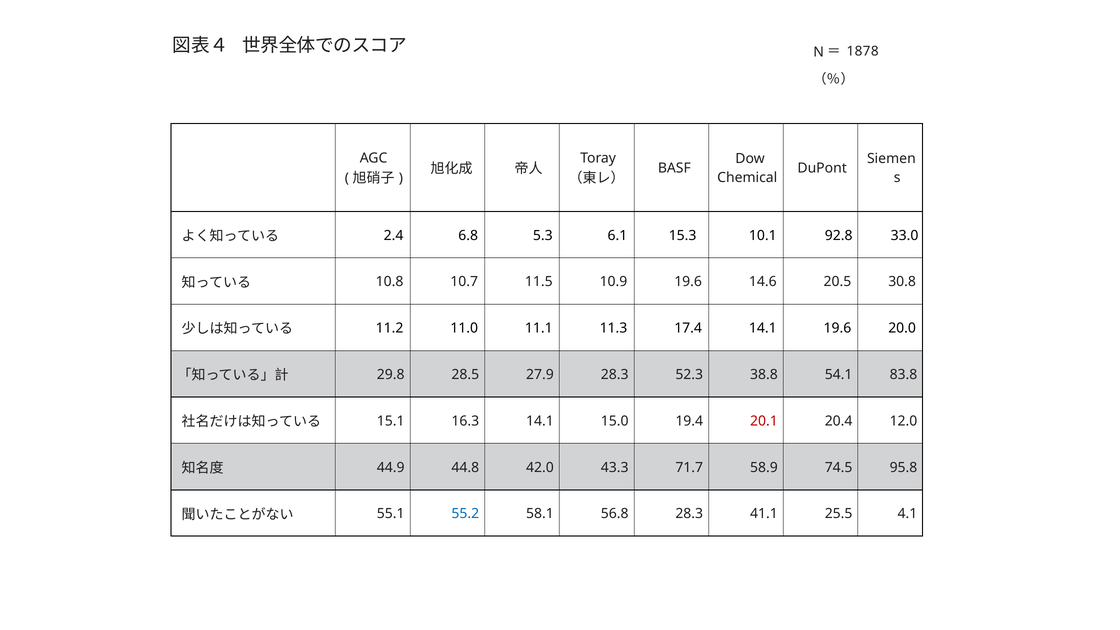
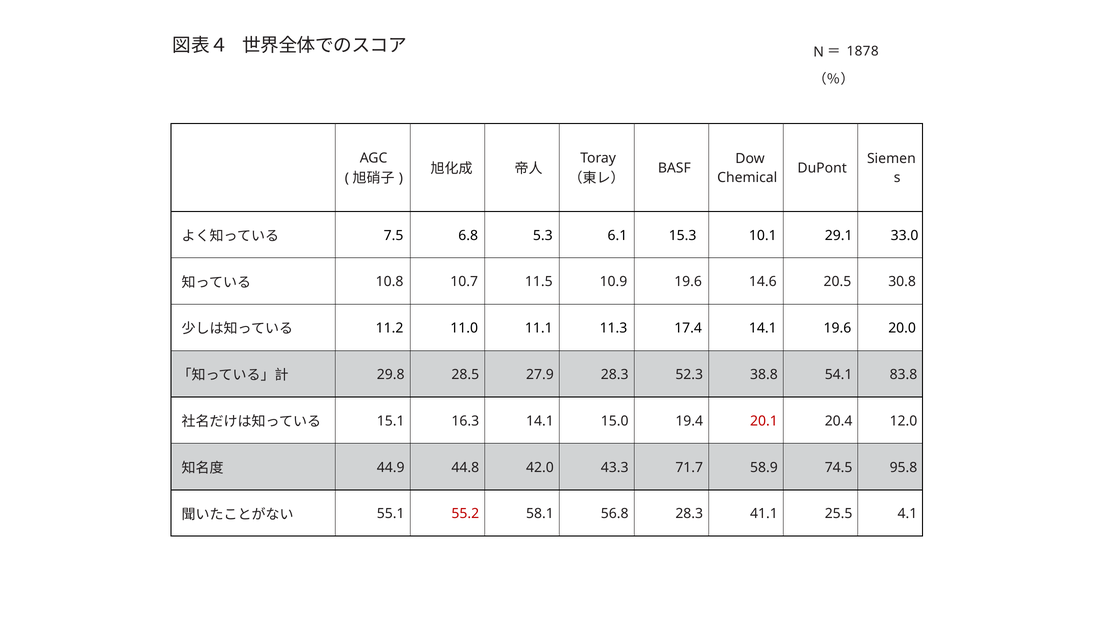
2.4: 2.4 -> 7.5
92.8: 92.8 -> 29.1
55.2 colour: blue -> red
